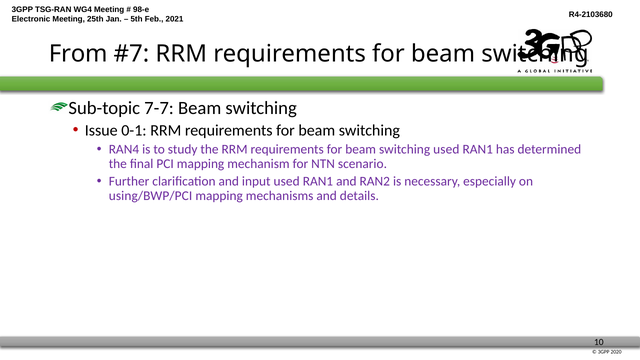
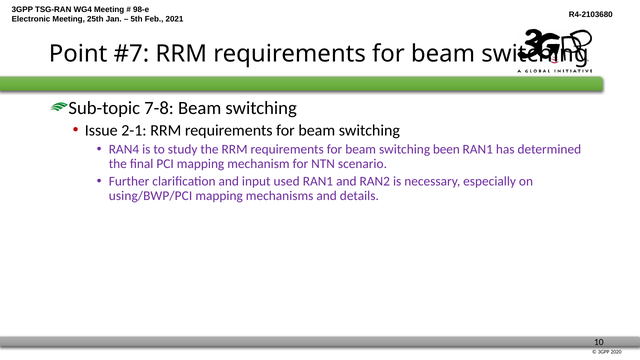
From: From -> Point
7-7: 7-7 -> 7-8
0-1: 0-1 -> 2-1
switching used: used -> been
